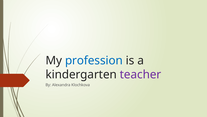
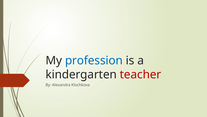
teacher colour: purple -> red
